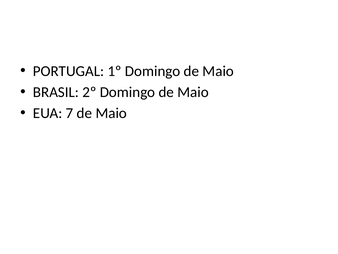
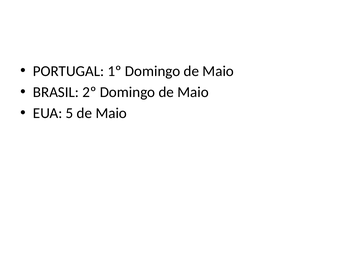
7: 7 -> 5
